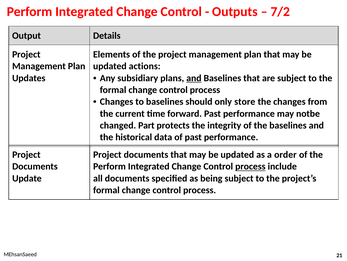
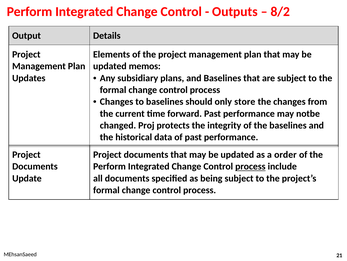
7/2: 7/2 -> 8/2
actions: actions -> memos
and at (194, 78) underline: present -> none
Part: Part -> Proj
